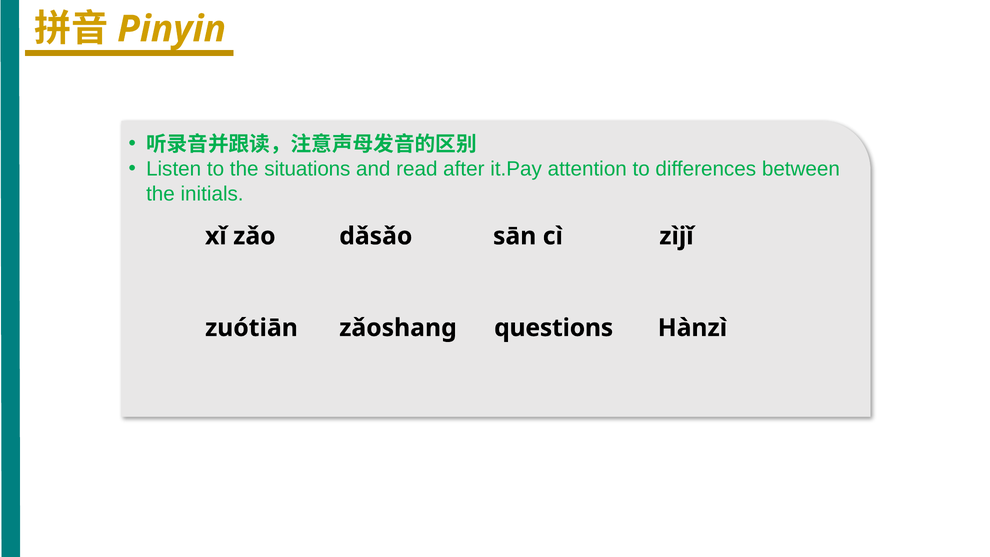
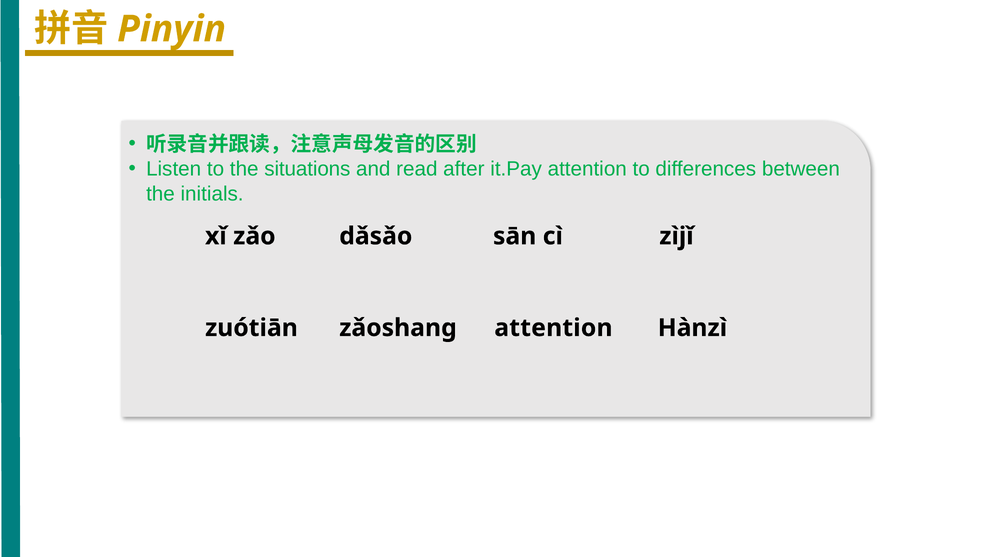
zǎoshanɡ questions: questions -> attention
